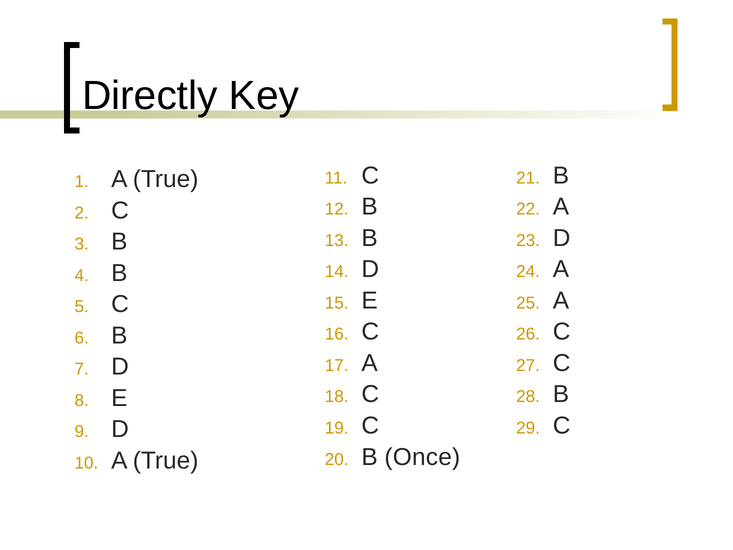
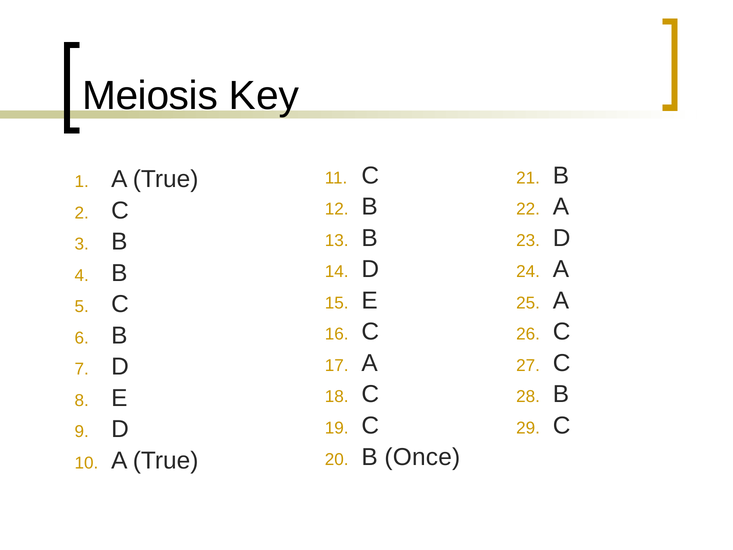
Directly: Directly -> Meiosis
